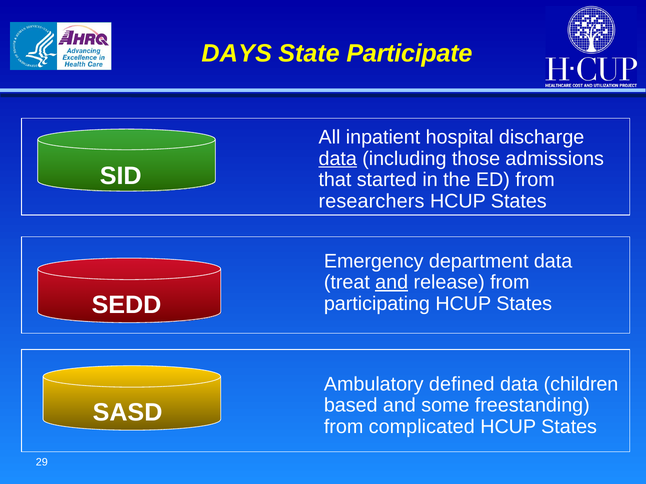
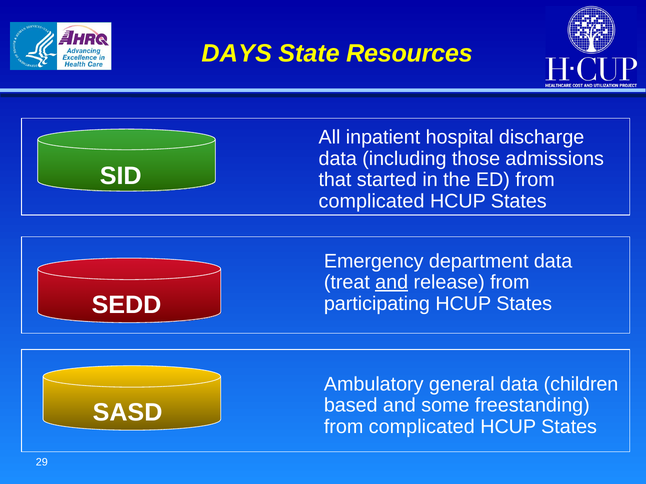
Participate: Participate -> Resources
data at (338, 159) underline: present -> none
researchers at (371, 201): researchers -> complicated
defined: defined -> general
